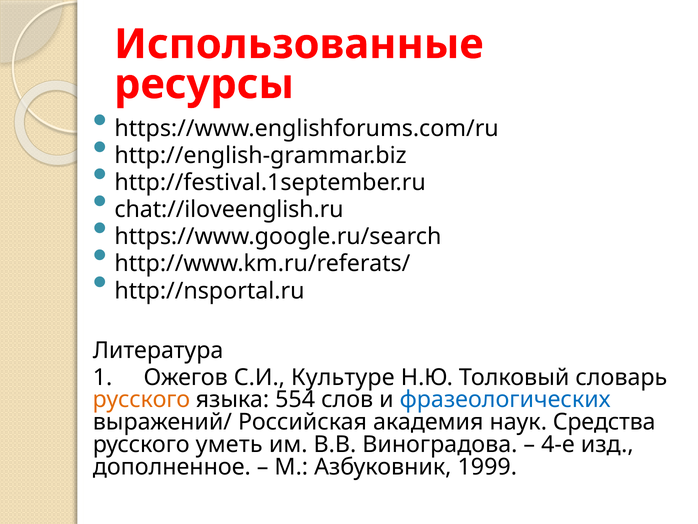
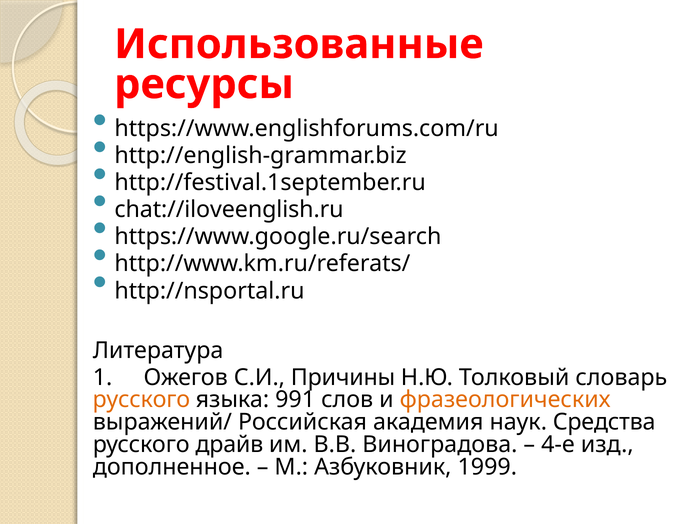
Культуре: Культуре -> Причины
554: 554 -> 991
фразеологических colour: blue -> orange
уметь: уметь -> драйв
